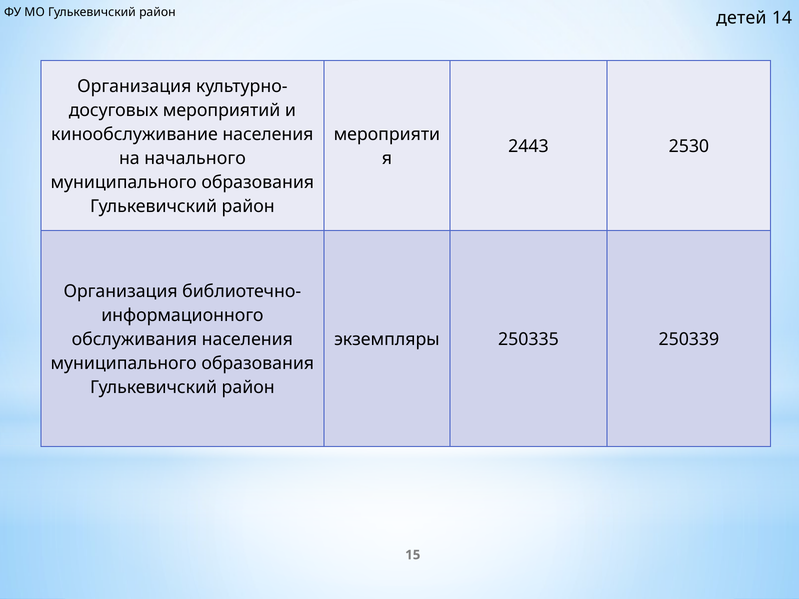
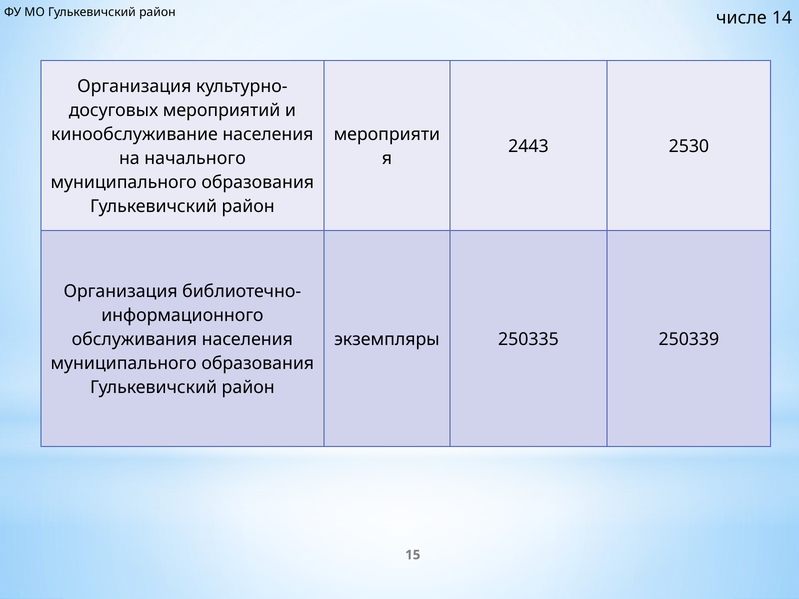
детей: детей -> числе
